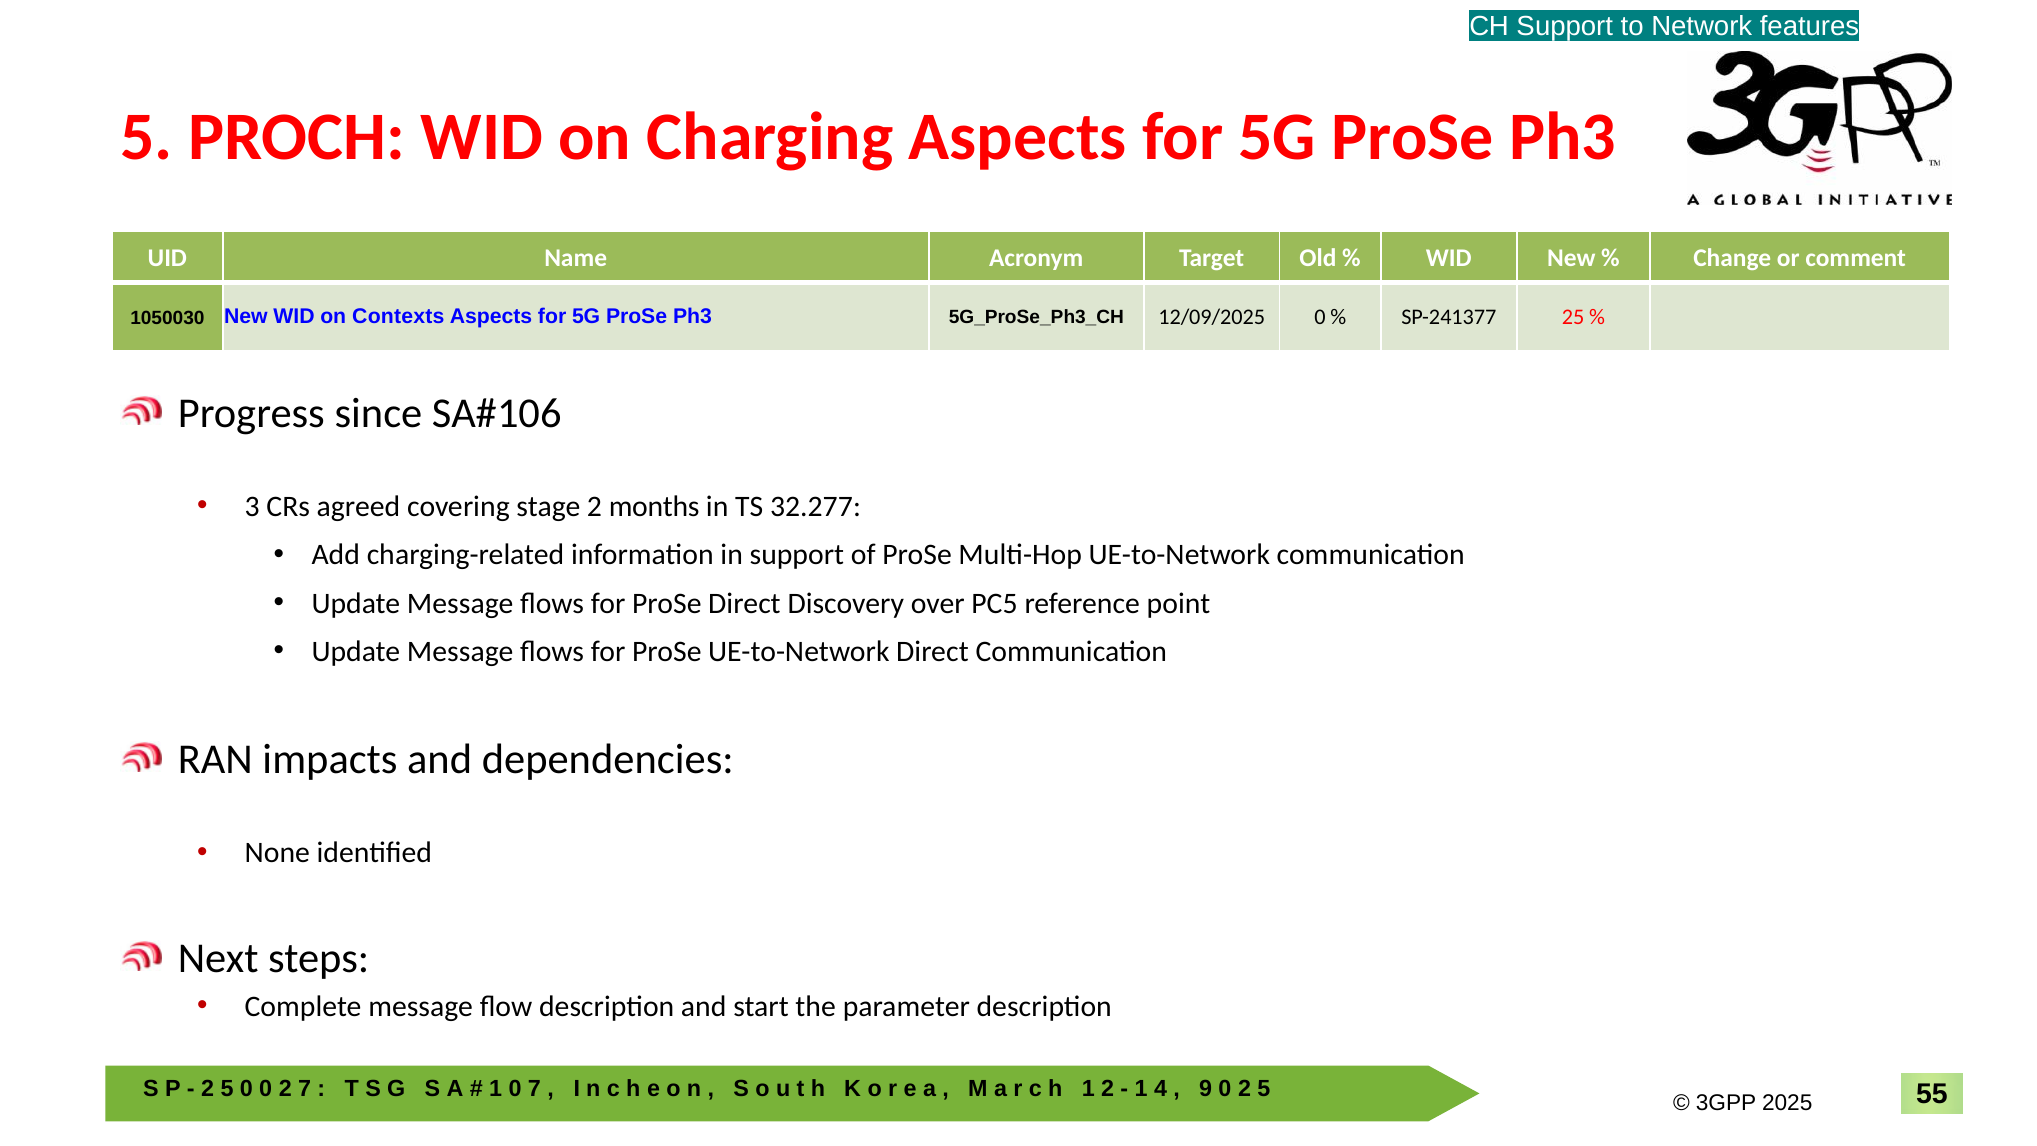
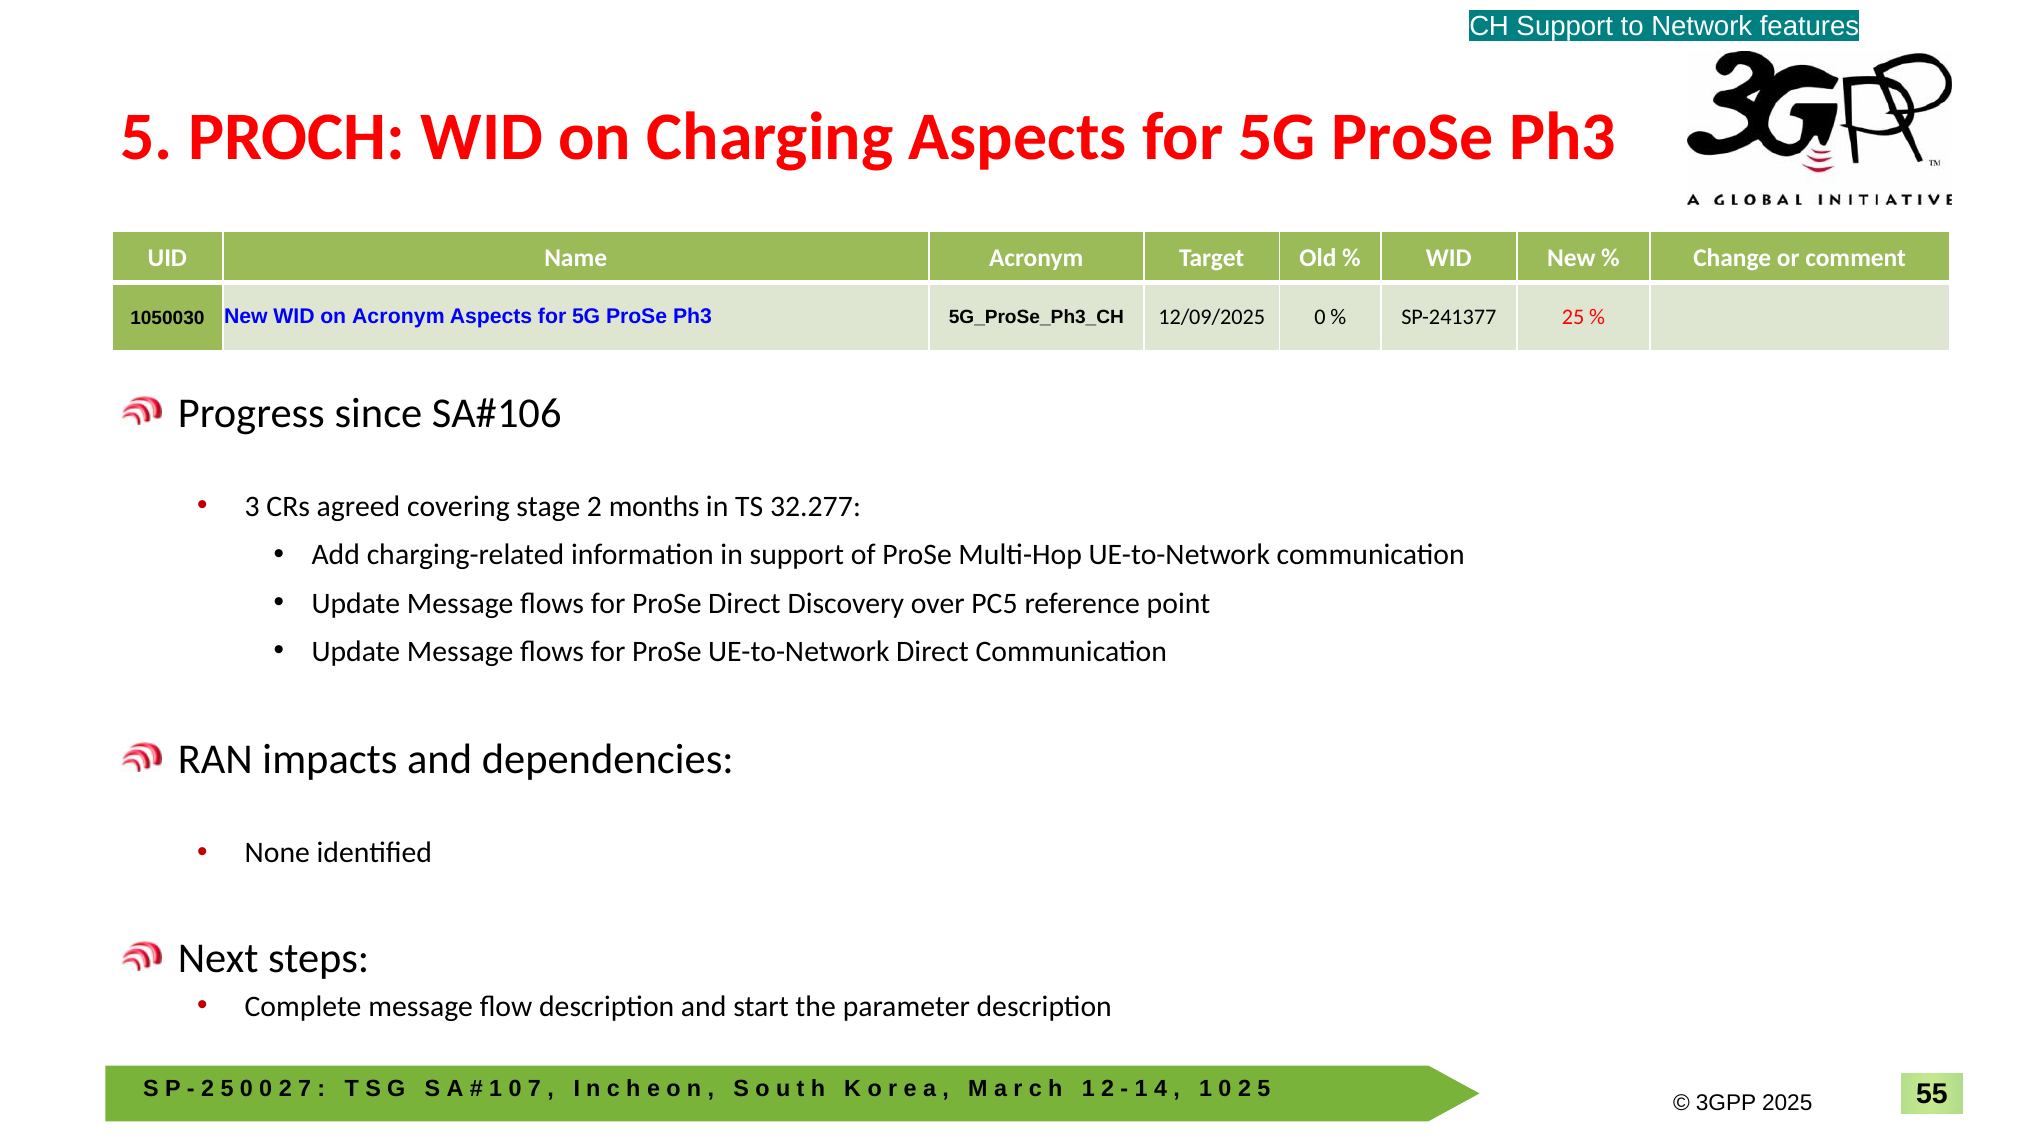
on Contexts: Contexts -> Acronym
9 at (1206, 1088): 9 -> 1
